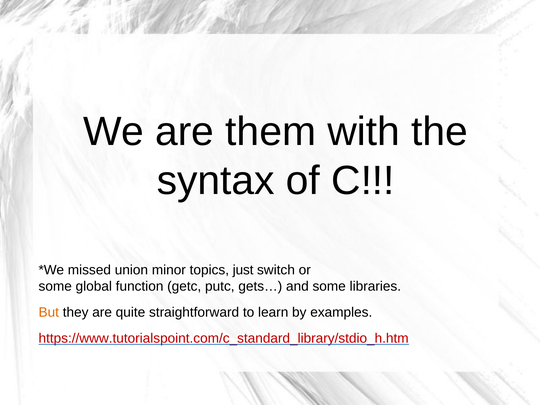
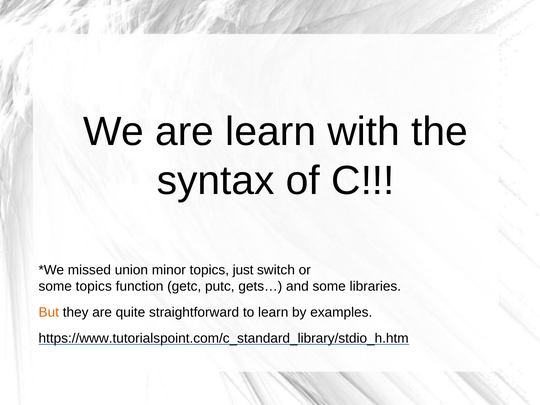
are them: them -> learn
some global: global -> topics
https://www.tutorialspoint.com/c_standard_library/stdio_h.htm colour: red -> black
